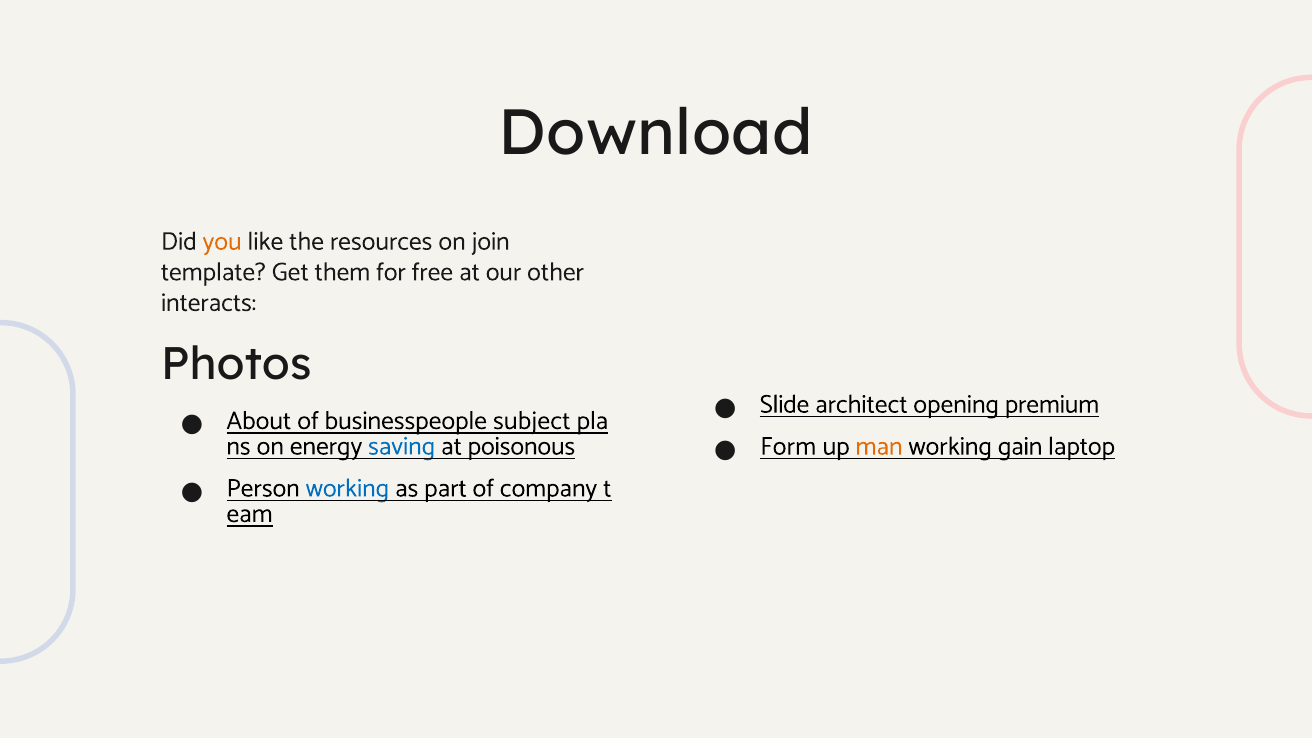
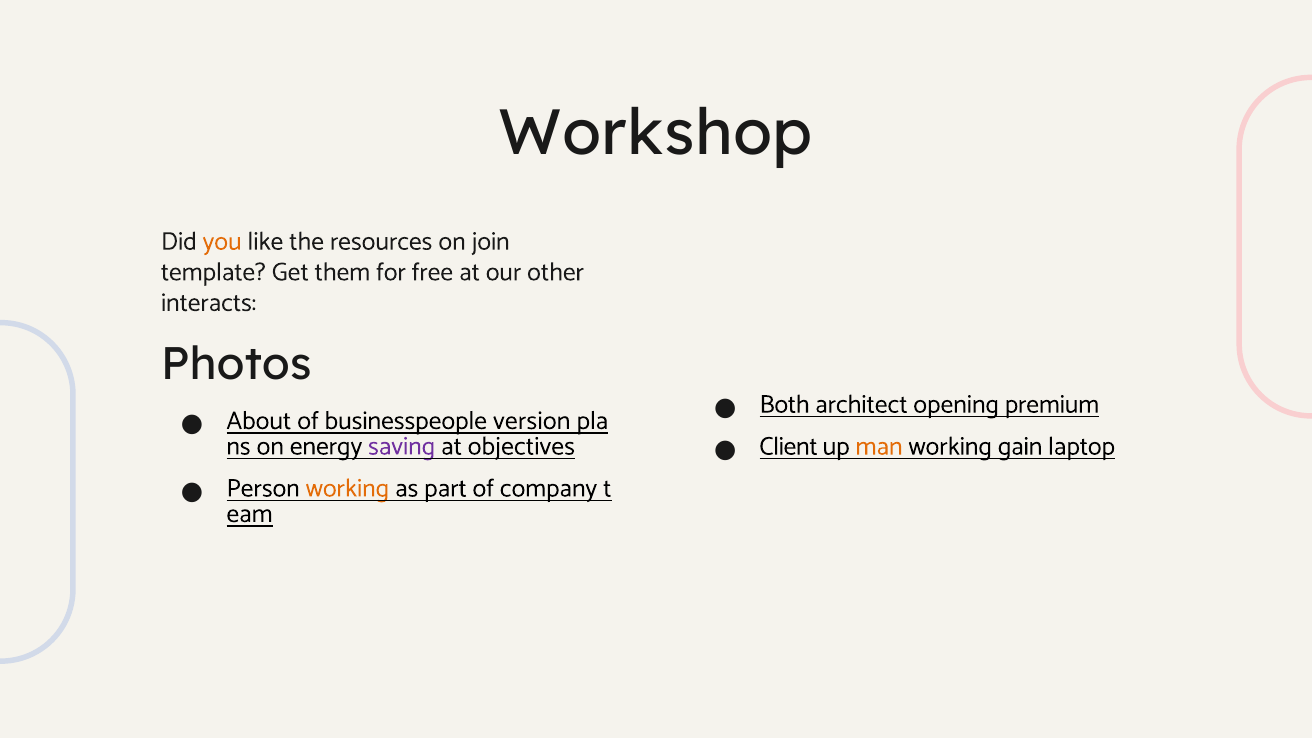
Download: Download -> Workshop
Slide: Slide -> Both
subject: subject -> version
Form: Form -> Client
saving colour: blue -> purple
poisonous: poisonous -> objectives
working at (347, 488) colour: blue -> orange
